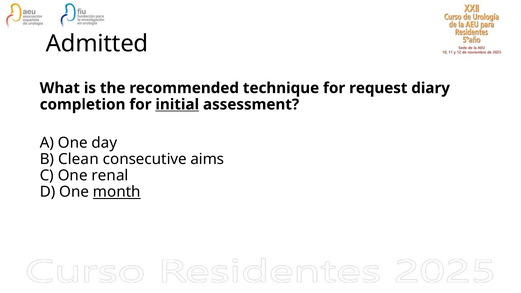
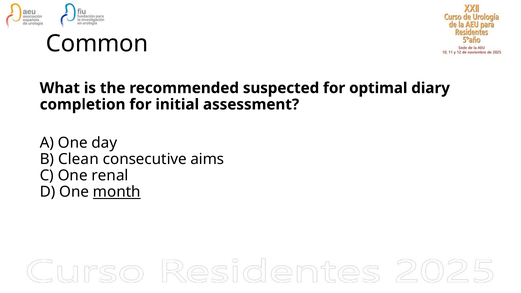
Admitted: Admitted -> Common
technique: technique -> suspected
request: request -> optimal
initial underline: present -> none
